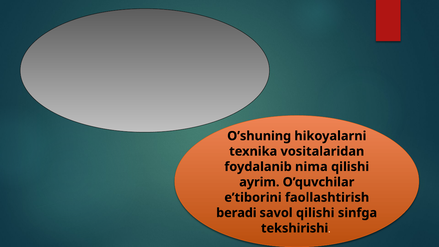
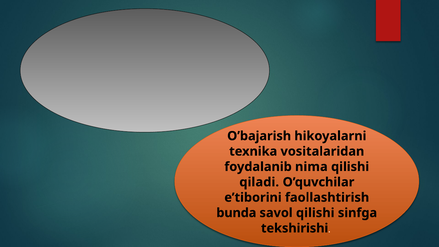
O’shuning: O’shuning -> O’bajarish
ayrim: ayrim -> qiladi
beradi: beradi -> bunda
